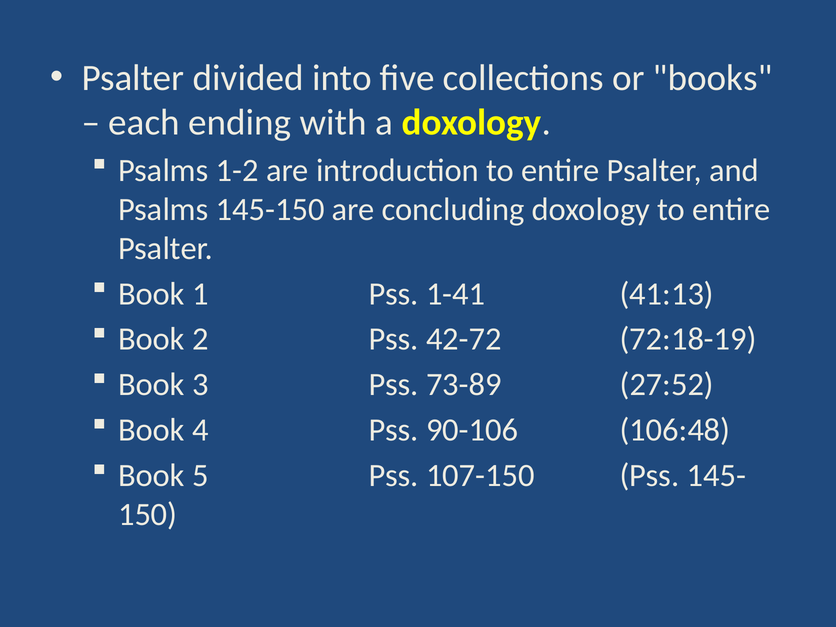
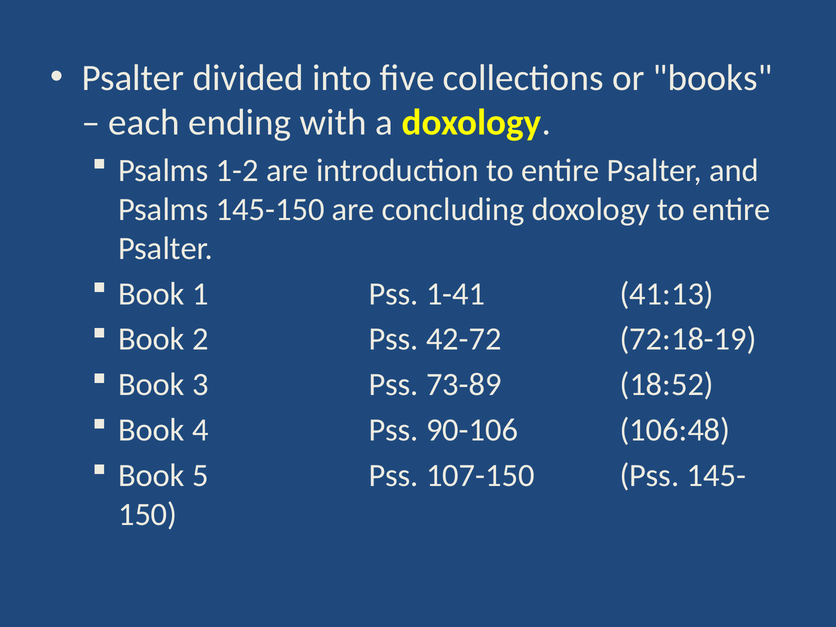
27:52: 27:52 -> 18:52
